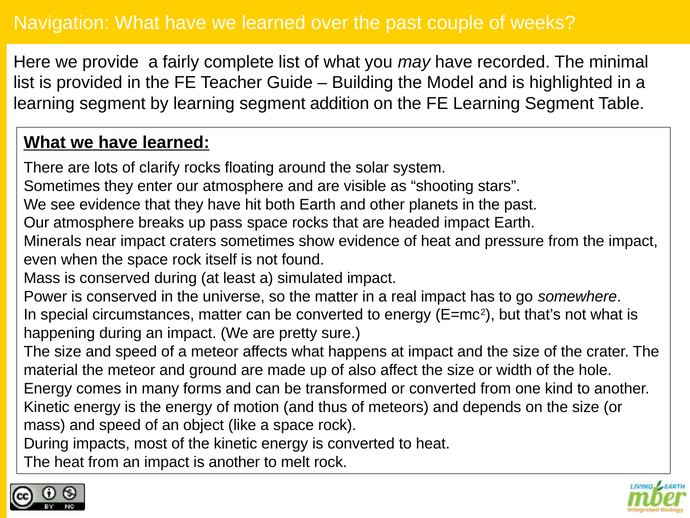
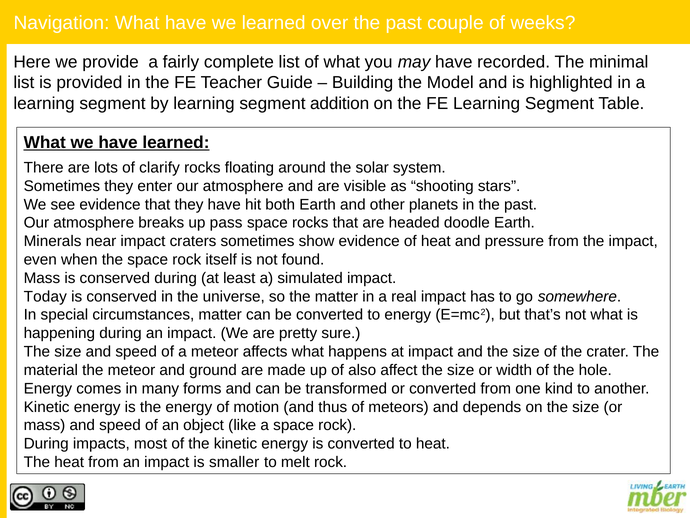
headed impact: impact -> doodle
Power: Power -> Today
is another: another -> smaller
